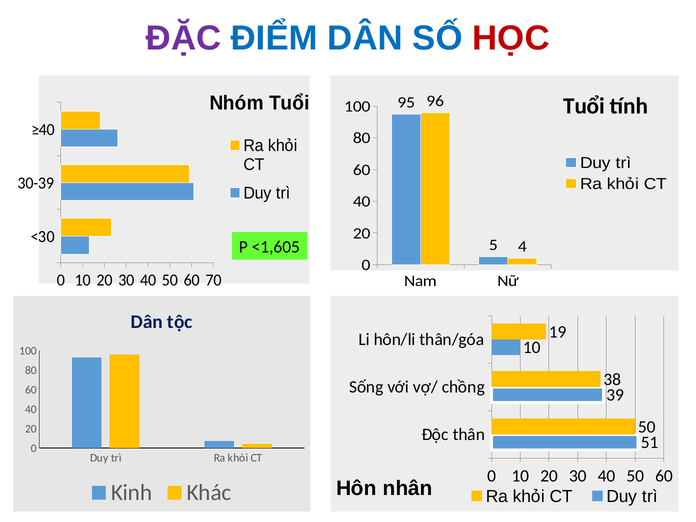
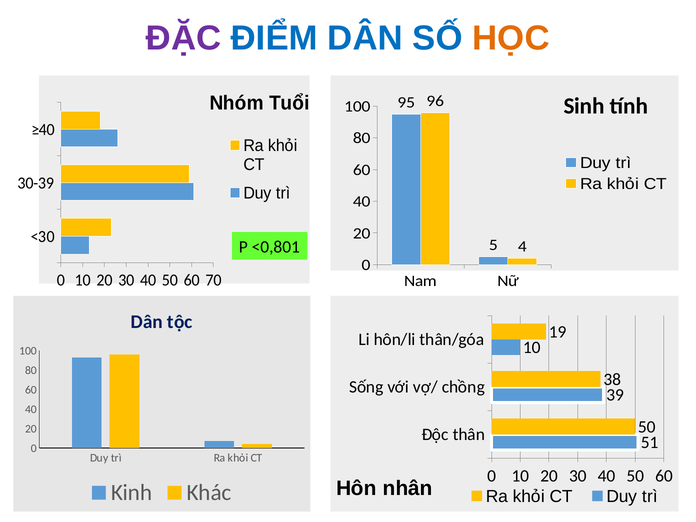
HỌC colour: red -> orange
Tuổi at (584, 106): Tuổi -> Sinh
<1,605: <1,605 -> <0,801
